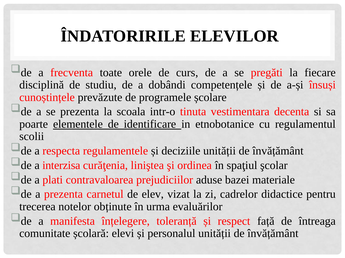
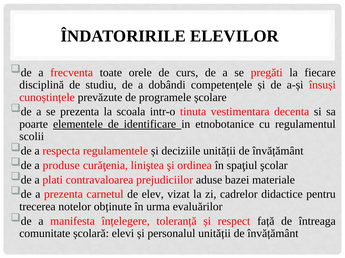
interzisa: interzisa -> produse
